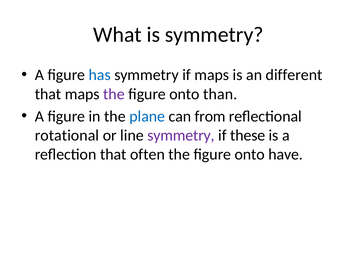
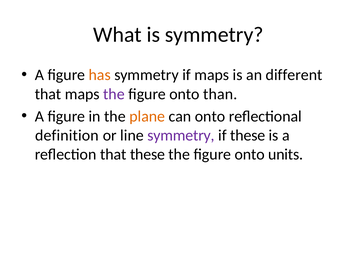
has colour: blue -> orange
plane colour: blue -> orange
can from: from -> onto
rotational: rotational -> definition
that often: often -> these
have: have -> units
